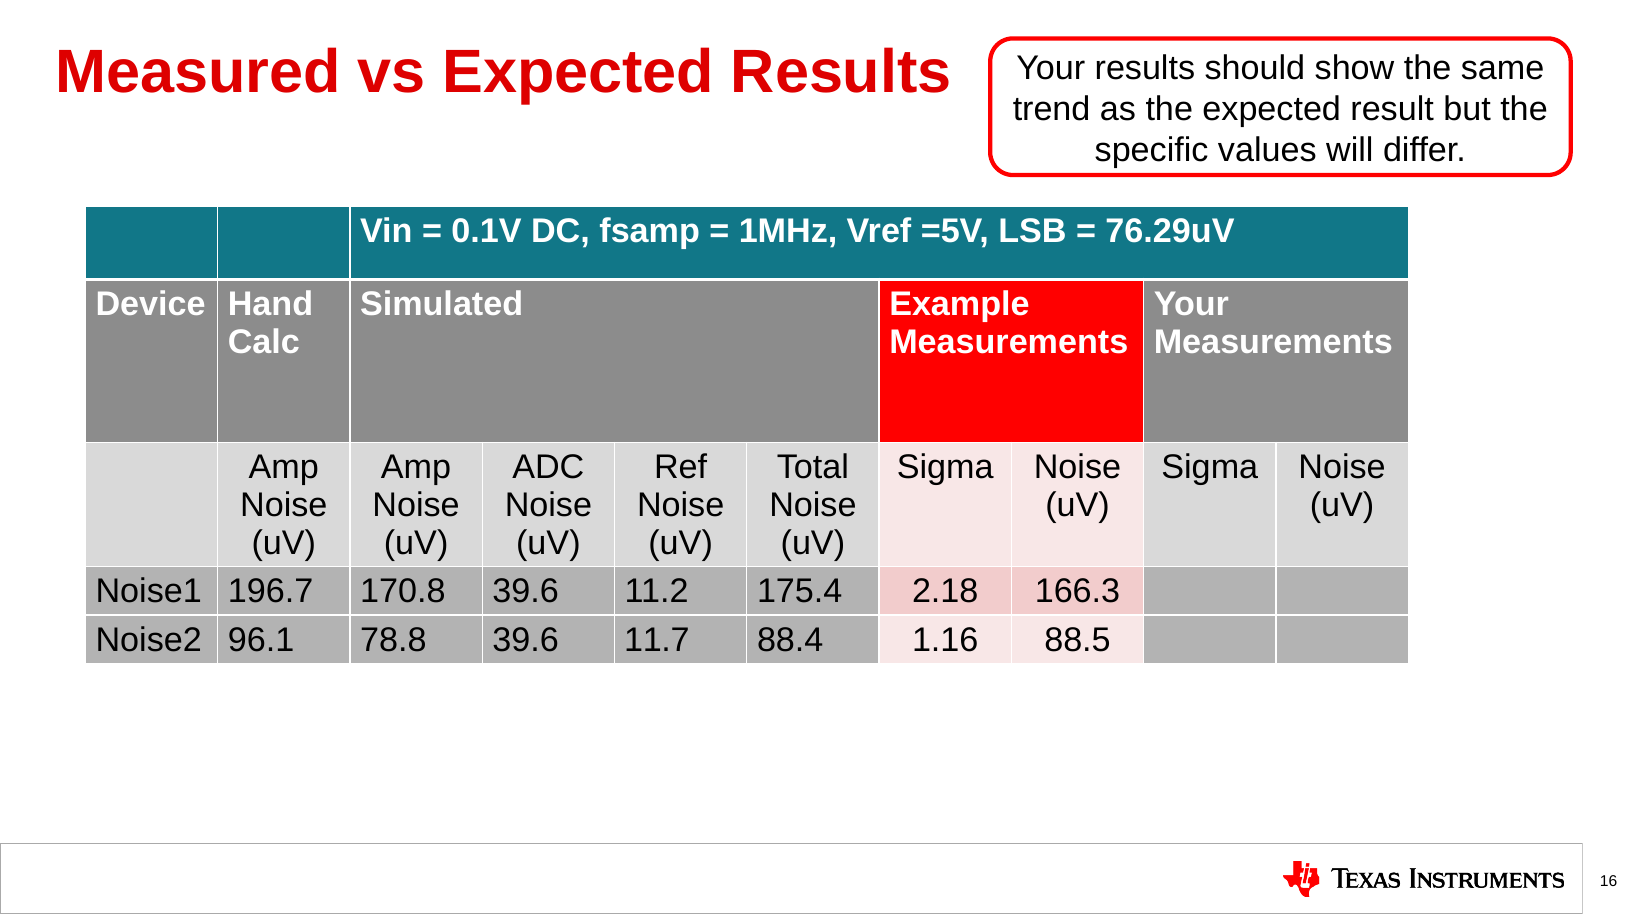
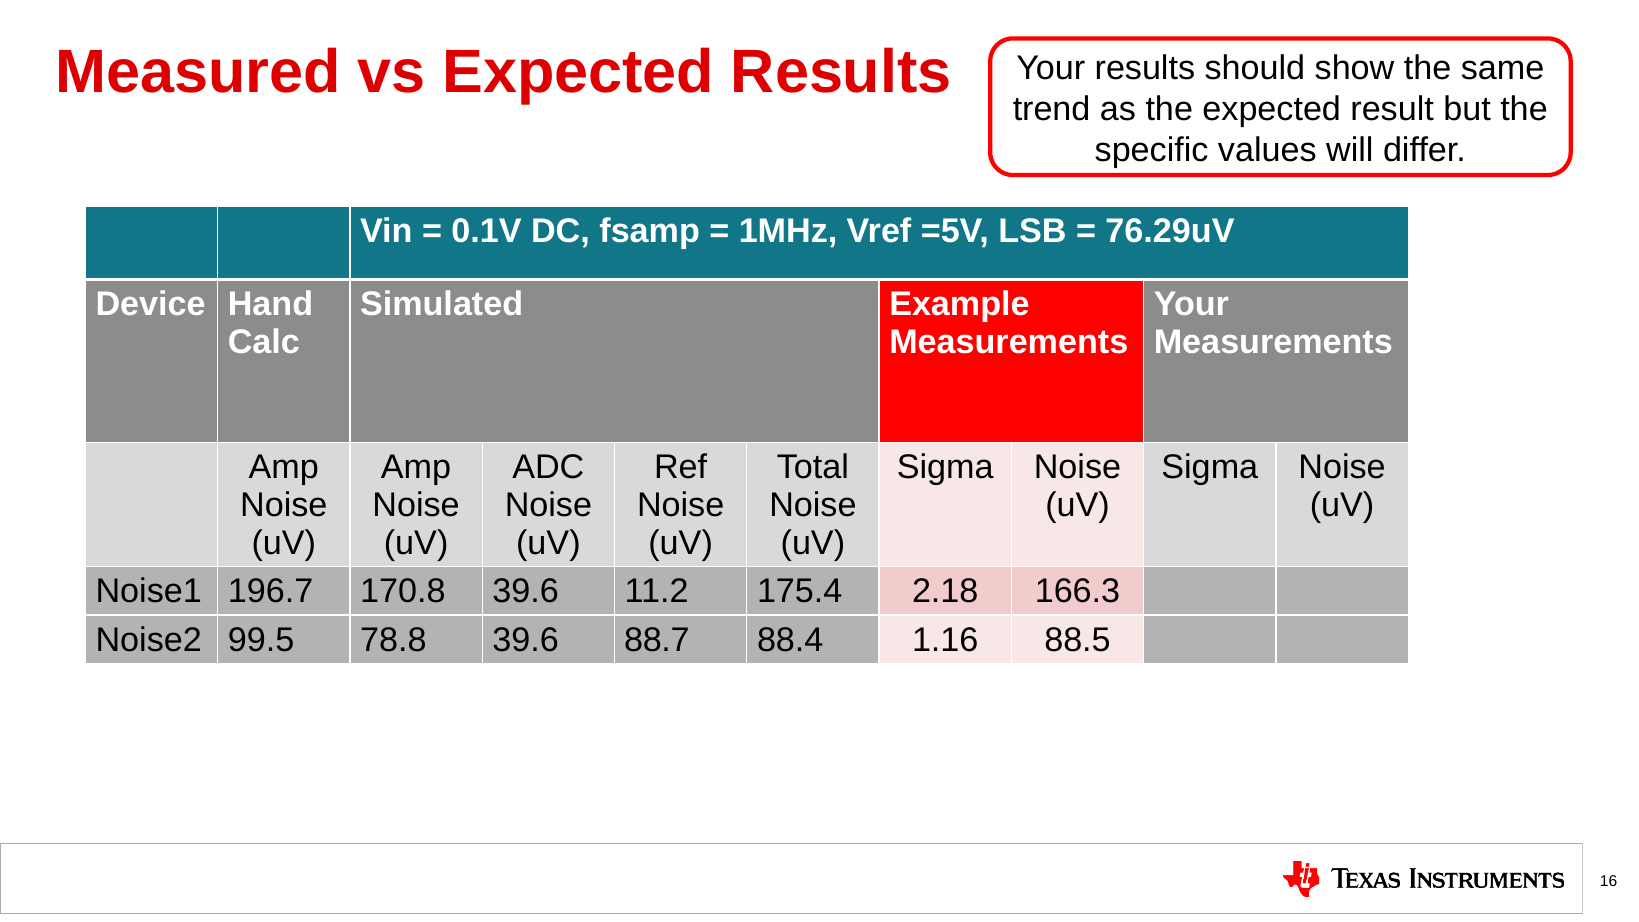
96.1: 96.1 -> 99.5
11.7: 11.7 -> 88.7
